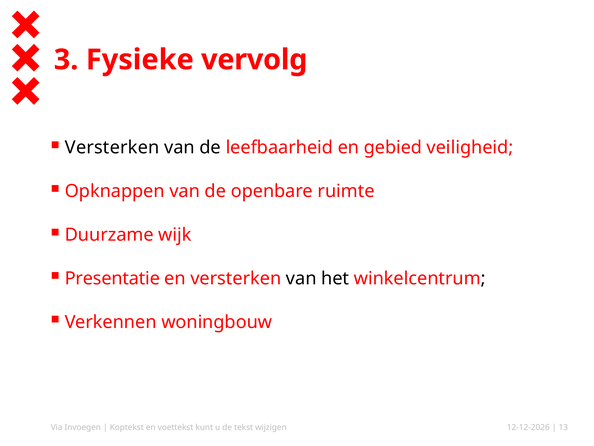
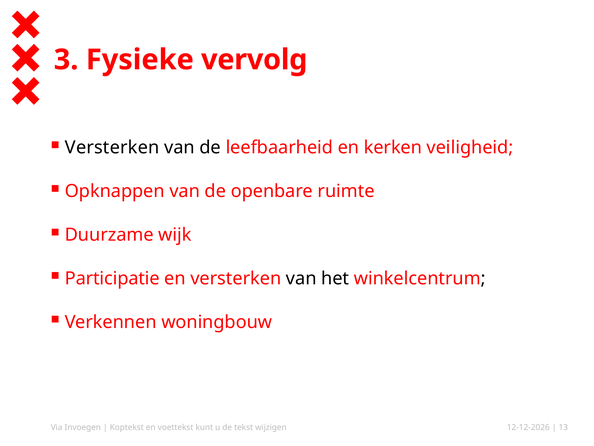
gebied: gebied -> kerken
Presentatie: Presentatie -> Participatie
